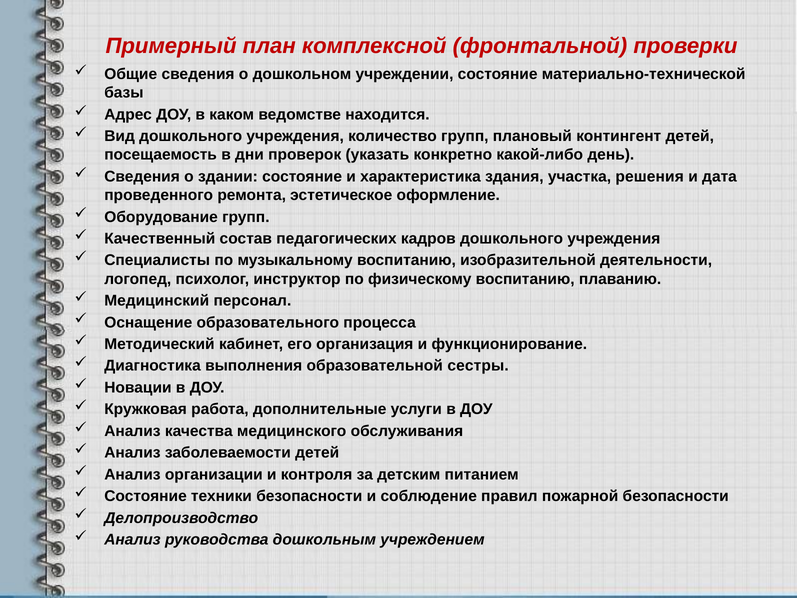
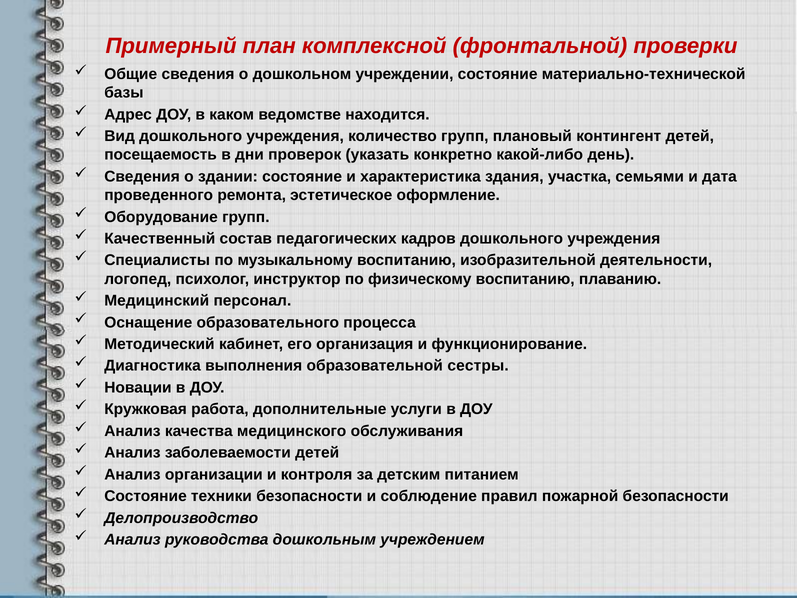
решения: решения -> семьями
